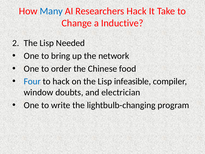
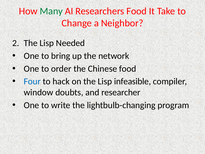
Many colour: blue -> green
Researchers Hack: Hack -> Food
Inductive: Inductive -> Neighbor
electrician: electrician -> researcher
